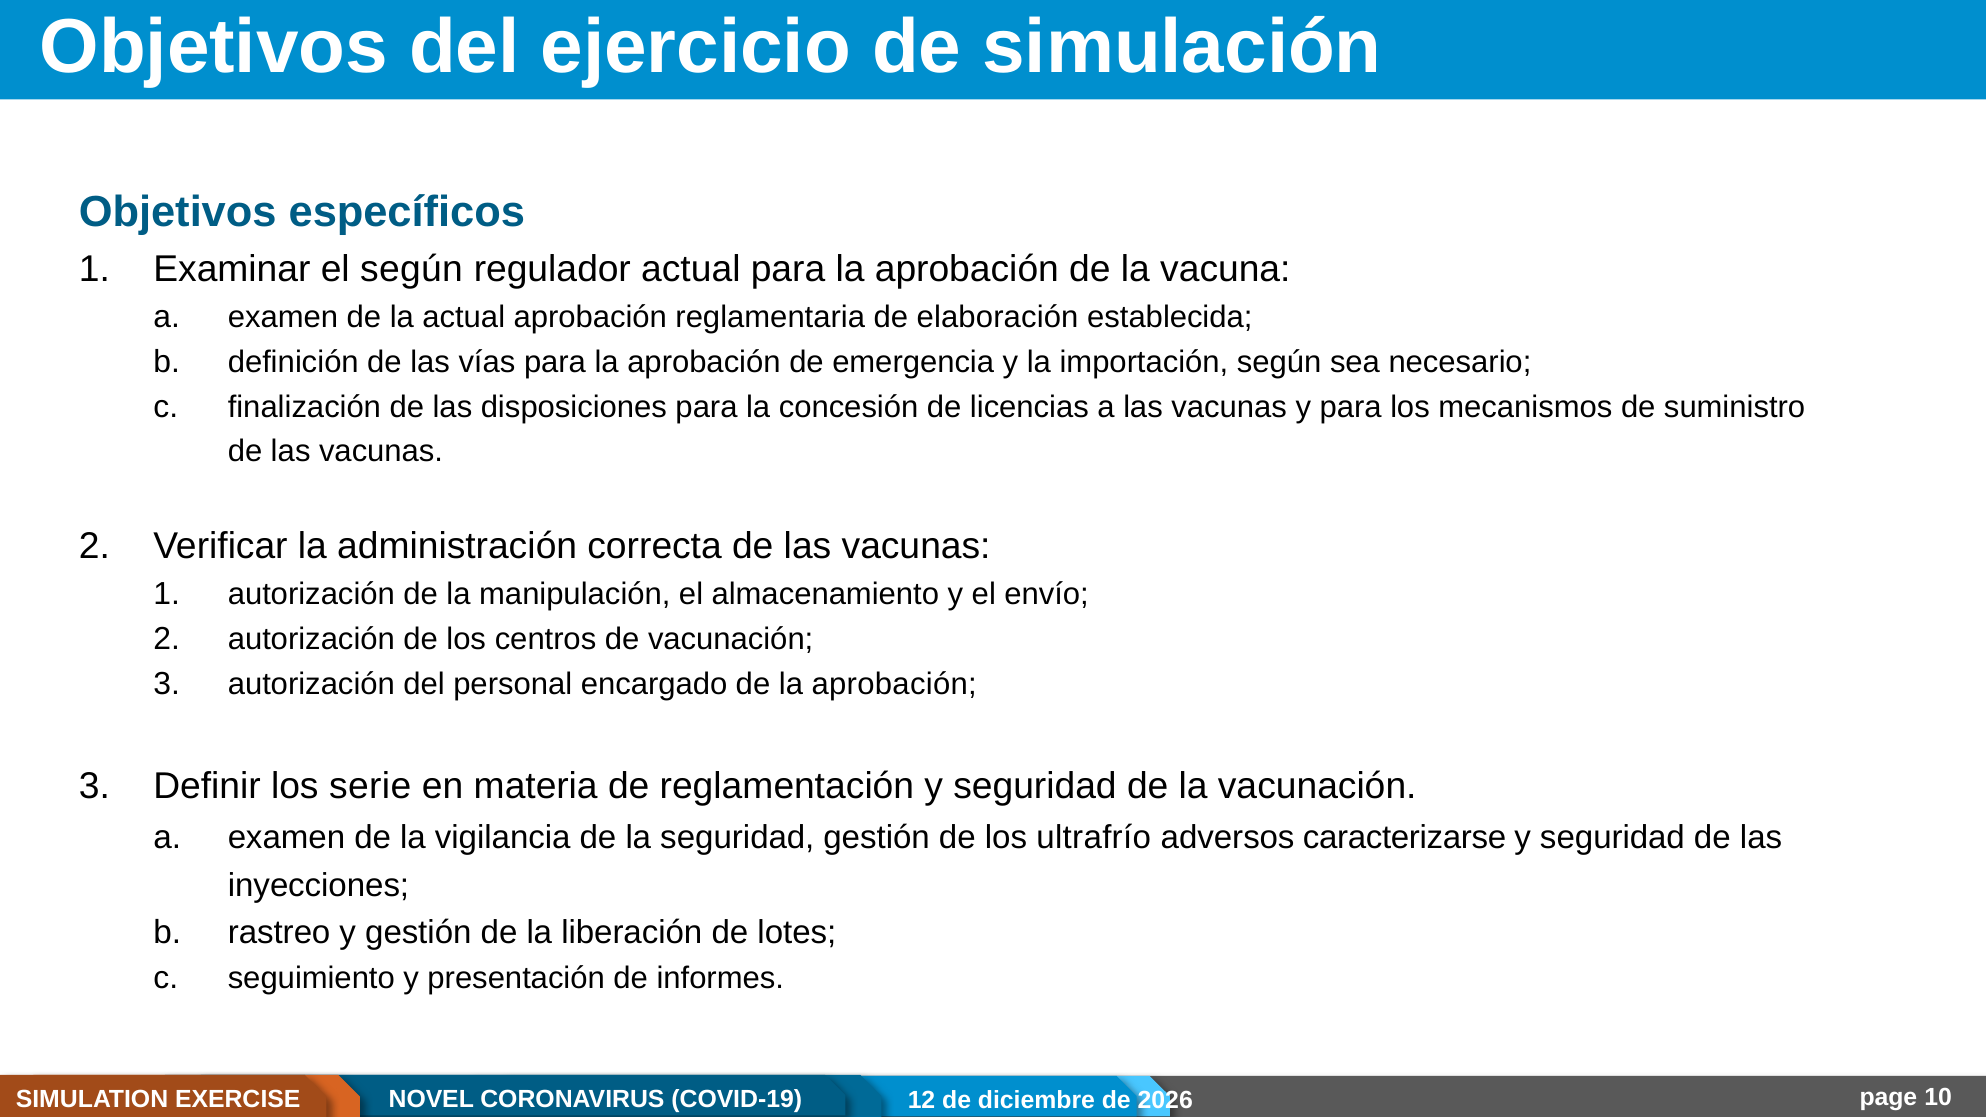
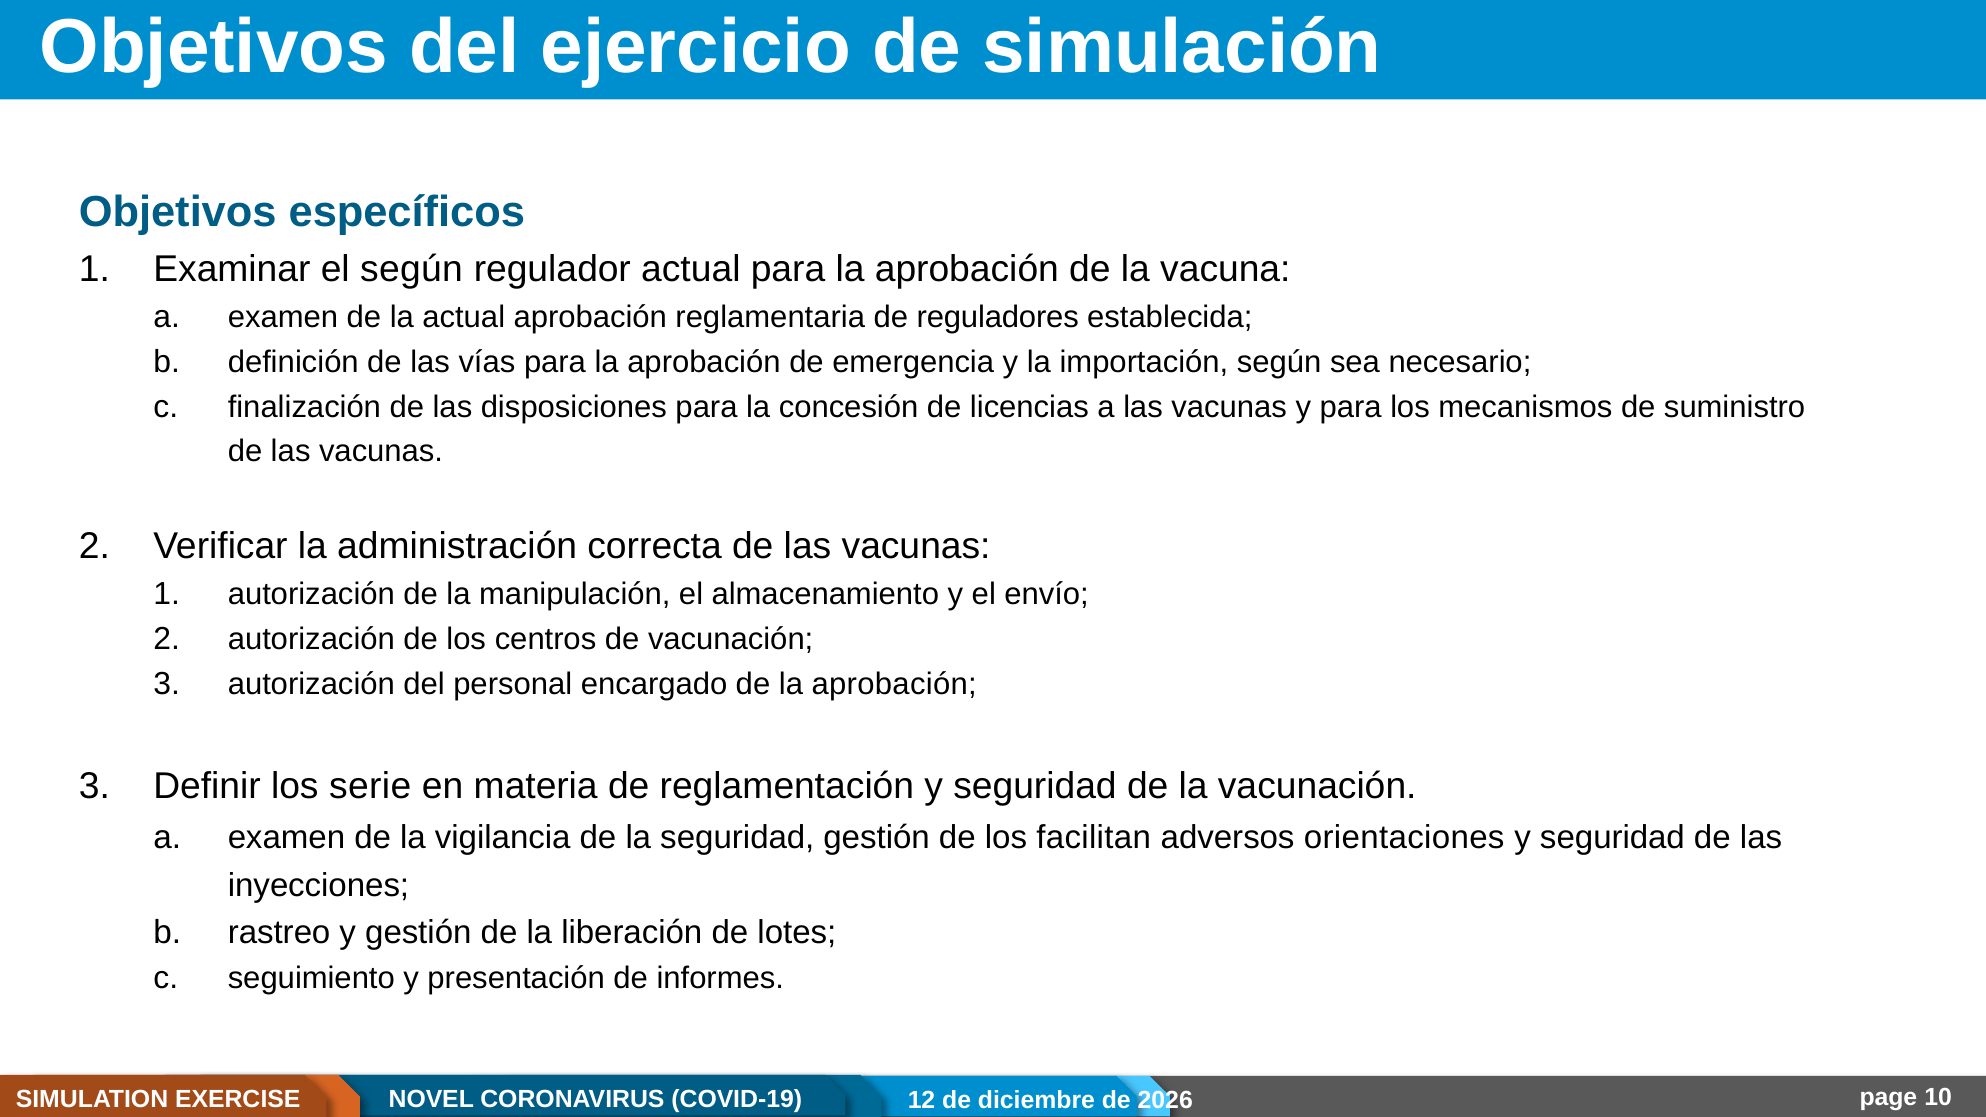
elaboración: elaboración -> reguladores
ultrafrío: ultrafrío -> facilitan
caracterizarse: caracterizarse -> orientaciones
